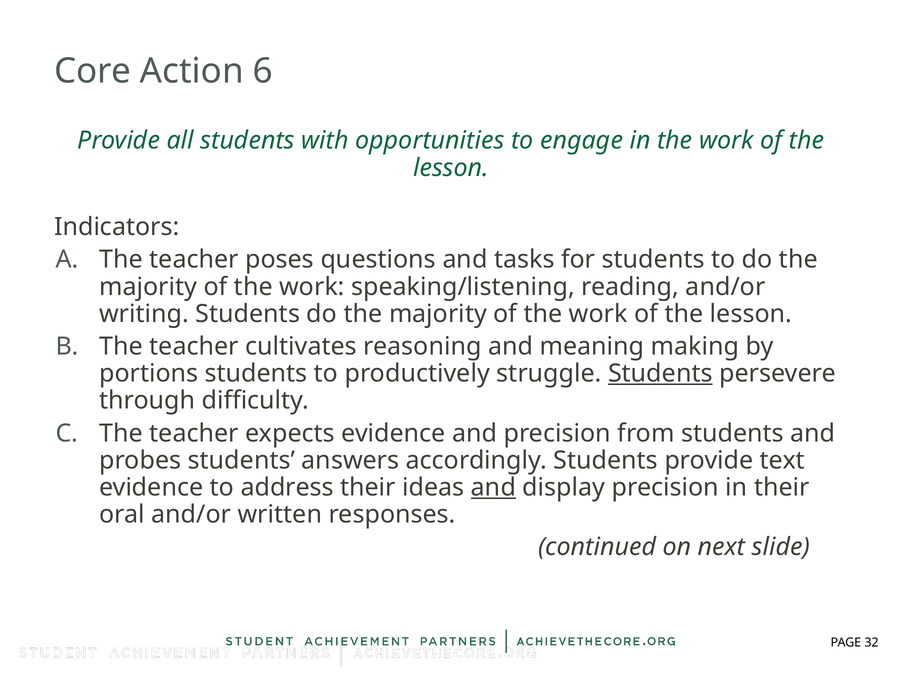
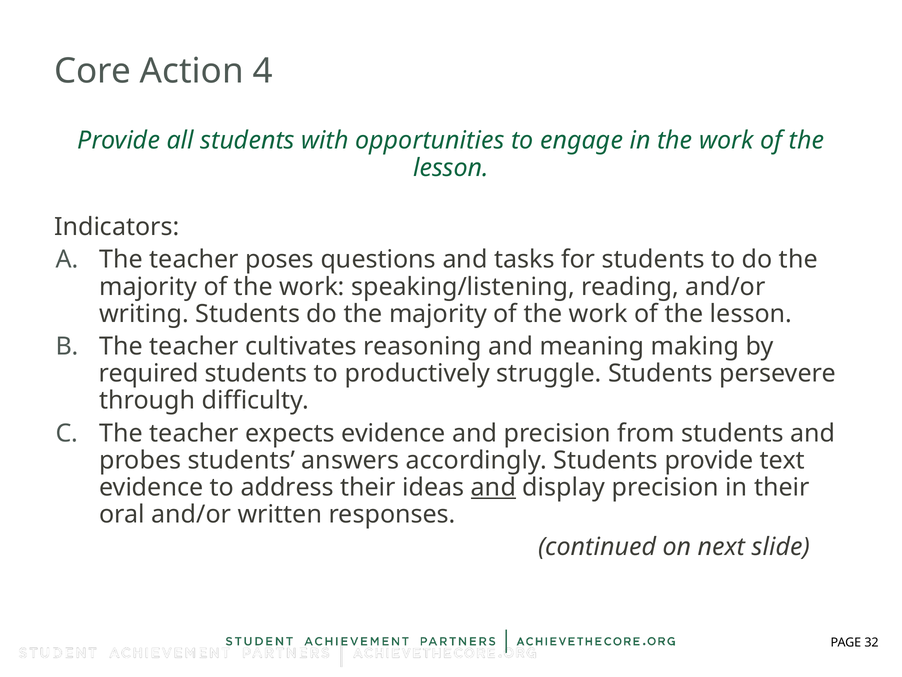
6: 6 -> 4
portions: portions -> required
Students at (660, 373) underline: present -> none
